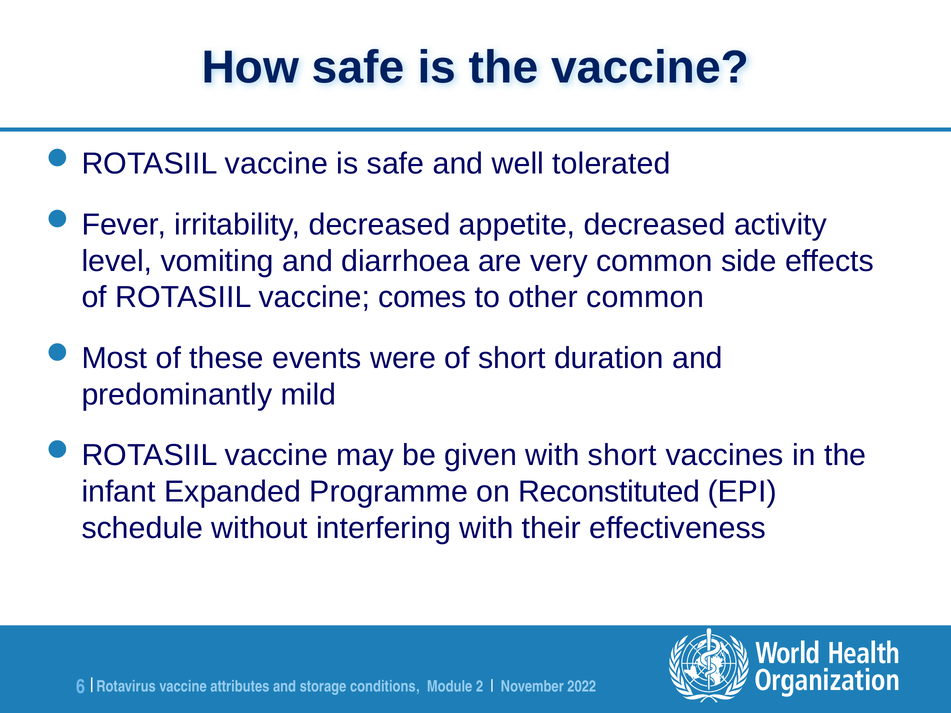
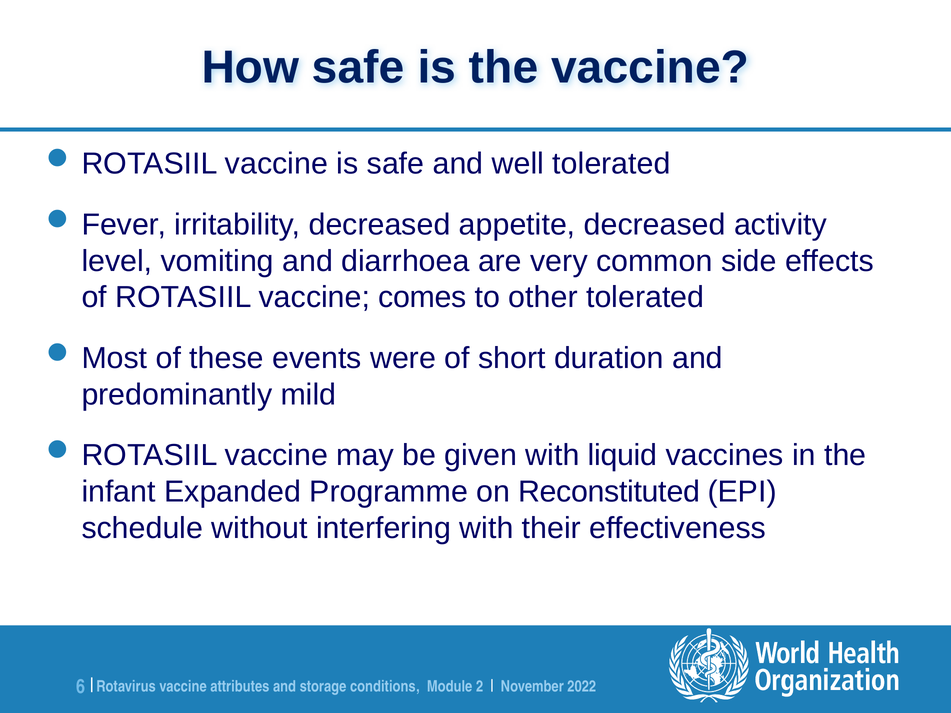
other common: common -> tolerated
with short: short -> liquid
